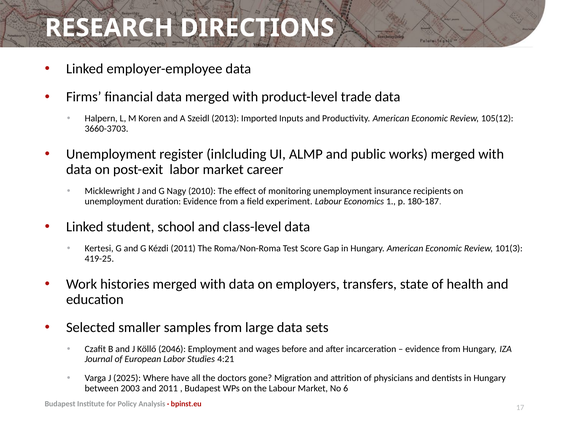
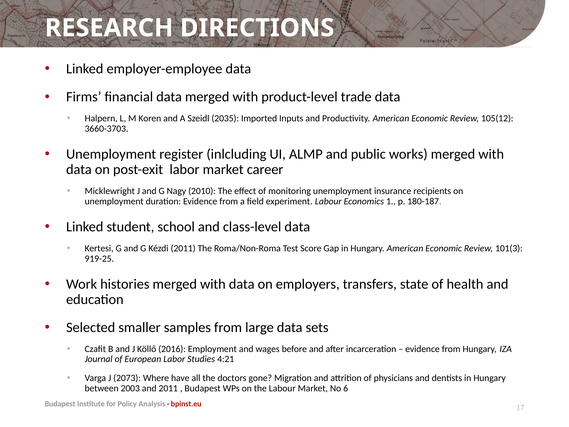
2013: 2013 -> 2035
419-25: 419-25 -> 919-25
2046: 2046 -> 2016
2025: 2025 -> 2073
